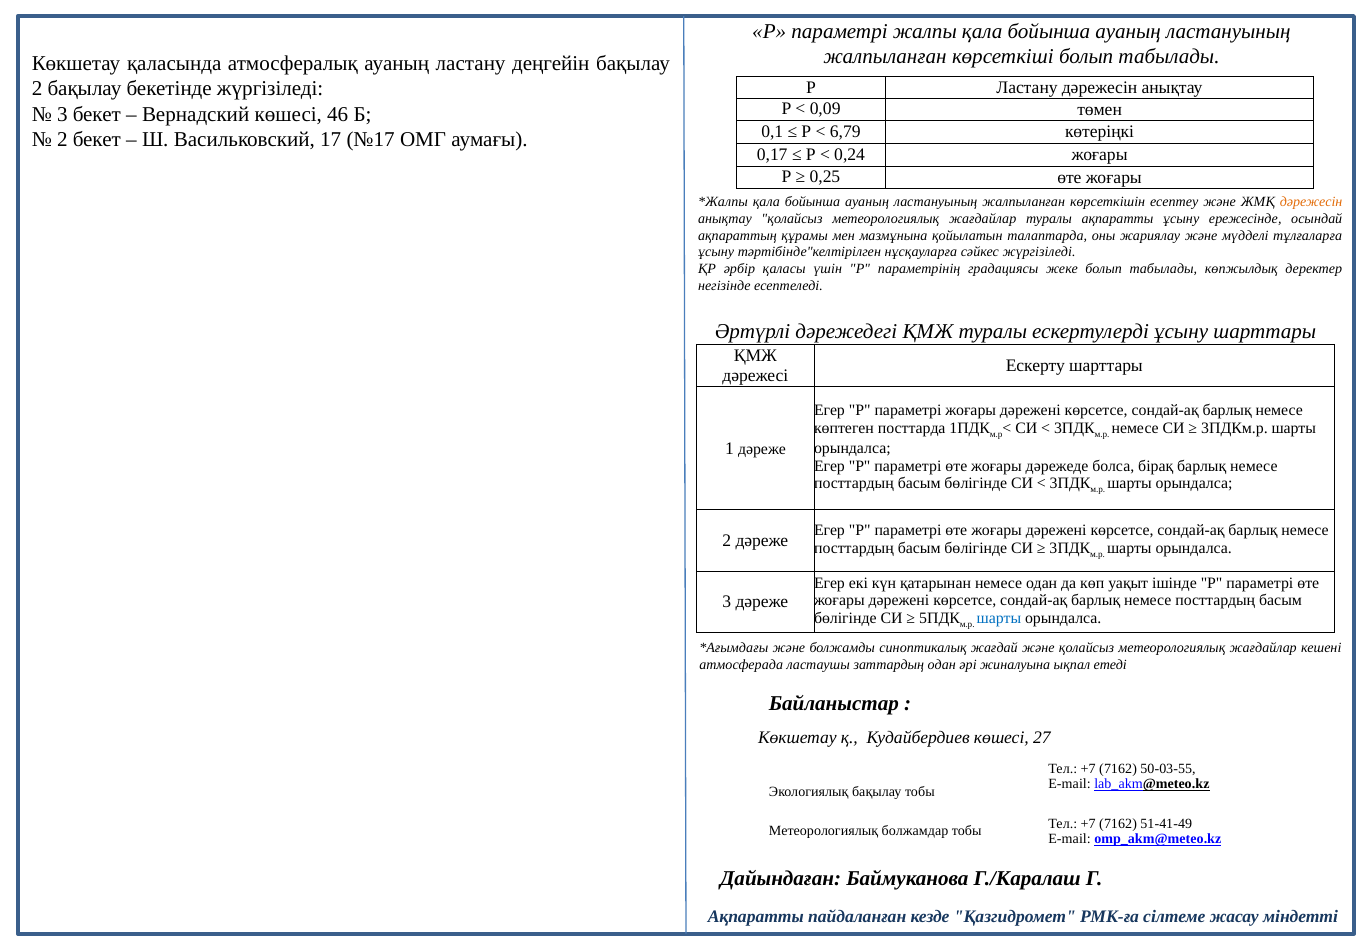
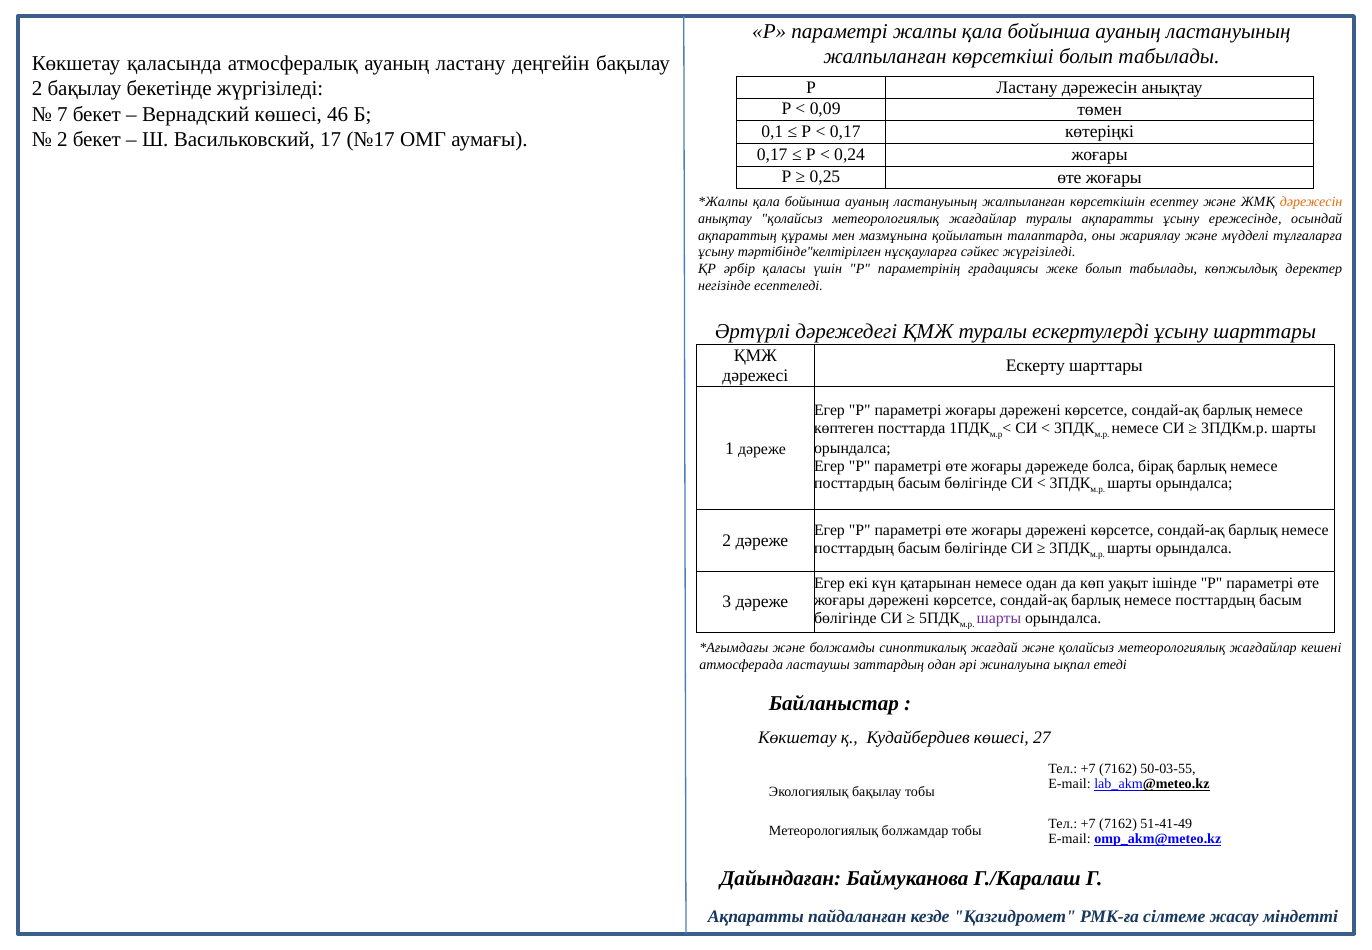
3 at (62, 114): 3 -> 7
6,79 at (845, 132): 6,79 -> 0,17
шарты at (999, 618) colour: blue -> purple
